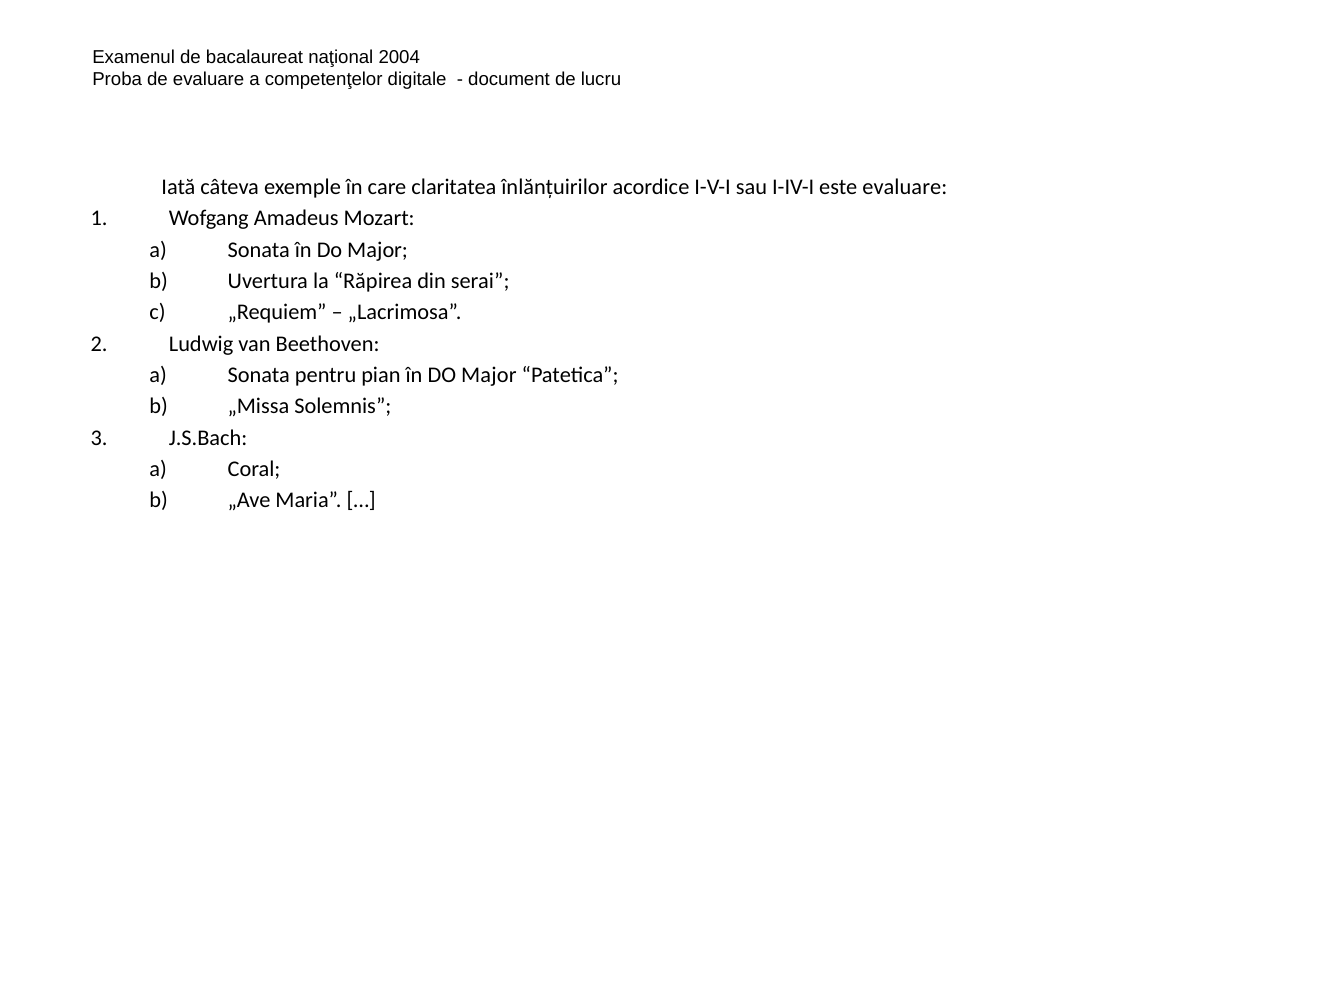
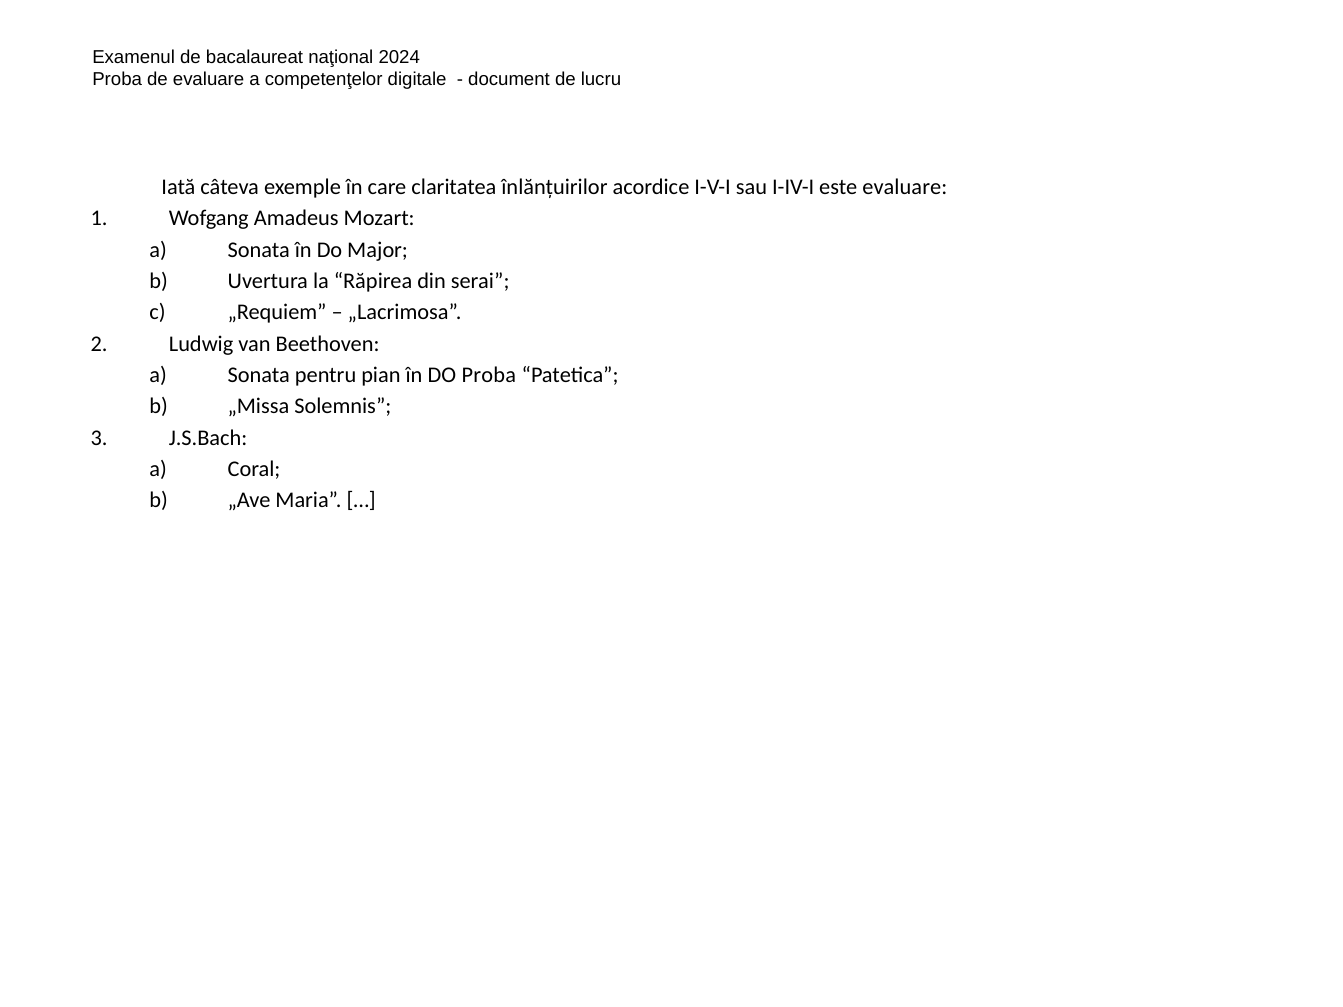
2004: 2004 -> 2024
pian în DO Major: Major -> Proba
